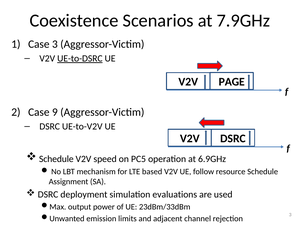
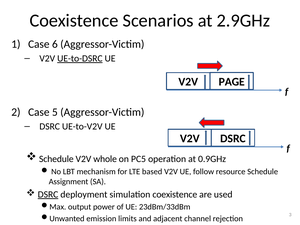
7.9GHz: 7.9GHz -> 2.9GHz
Case 3: 3 -> 6
9: 9 -> 5
speed: speed -> whole
6.9GHz: 6.9GHz -> 0.9GHz
DSRC at (48, 195) underline: none -> present
simulation evaluations: evaluations -> coexistence
